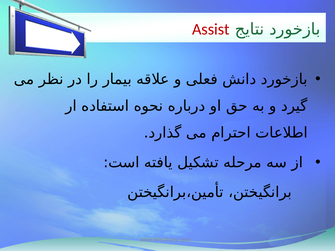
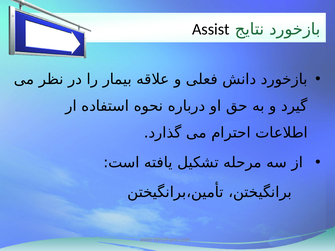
Assist colour: red -> black
